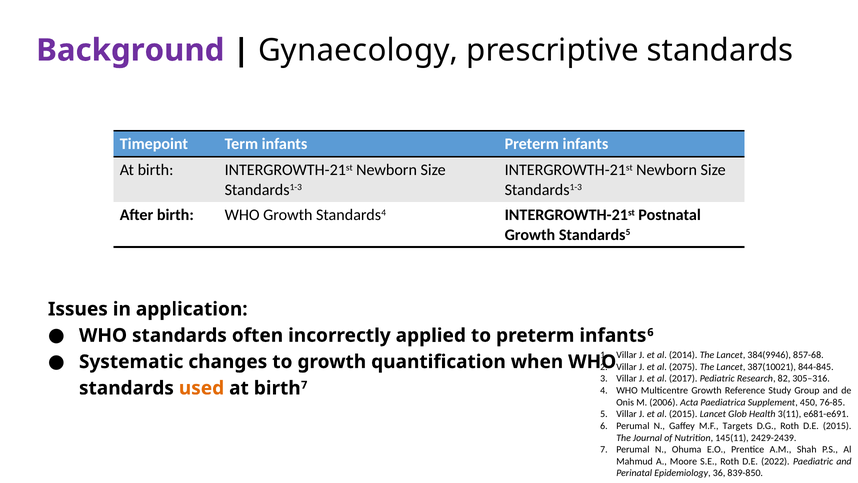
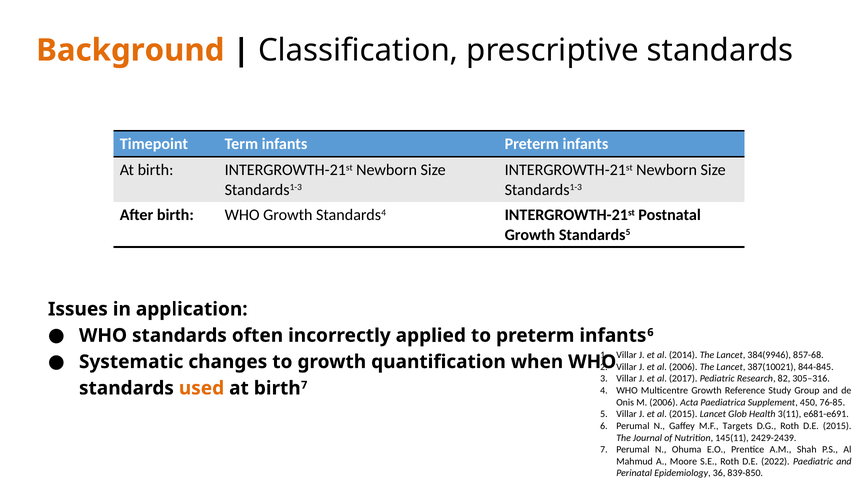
Background colour: purple -> orange
Gynaecology: Gynaecology -> Classification
al 2075: 2075 -> 2006
